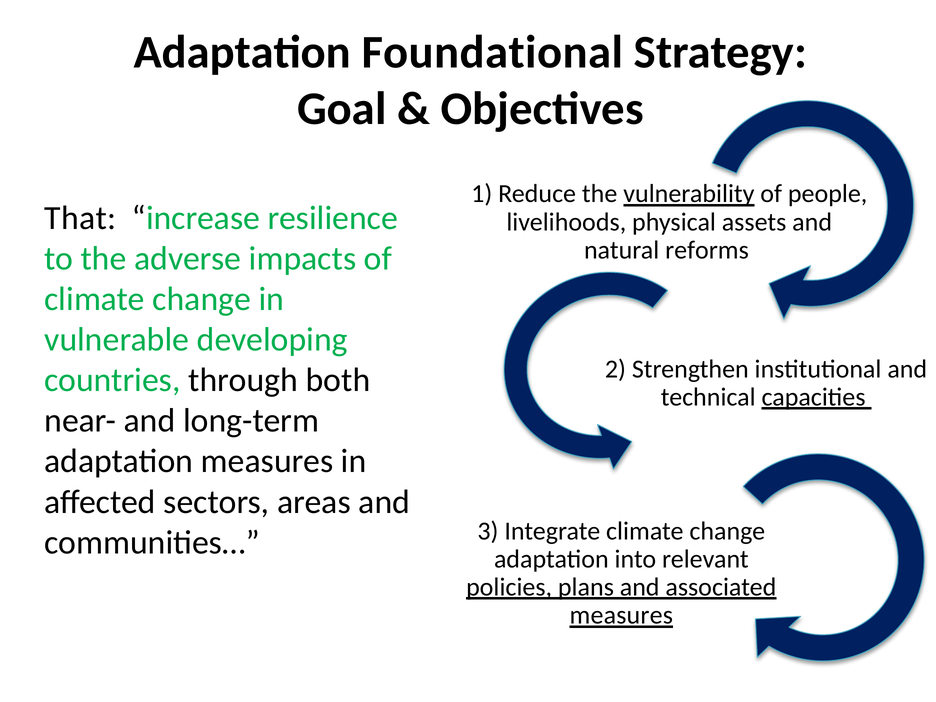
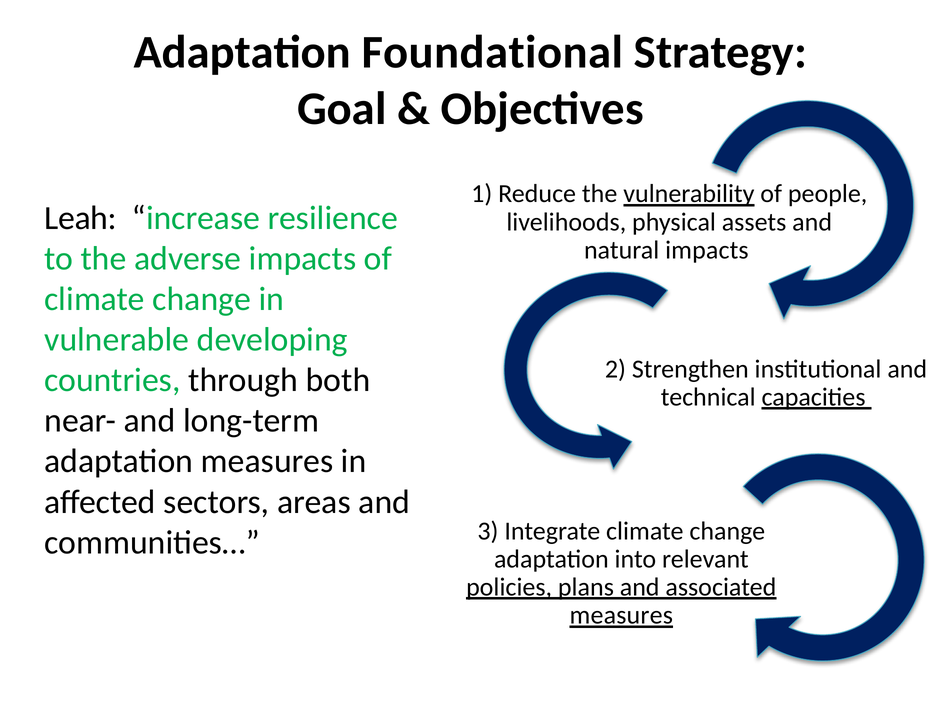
That: That -> Leah
natural reforms: reforms -> impacts
